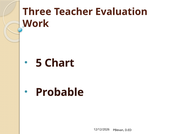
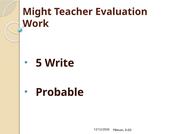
Three: Three -> Might
Chart: Chart -> Write
